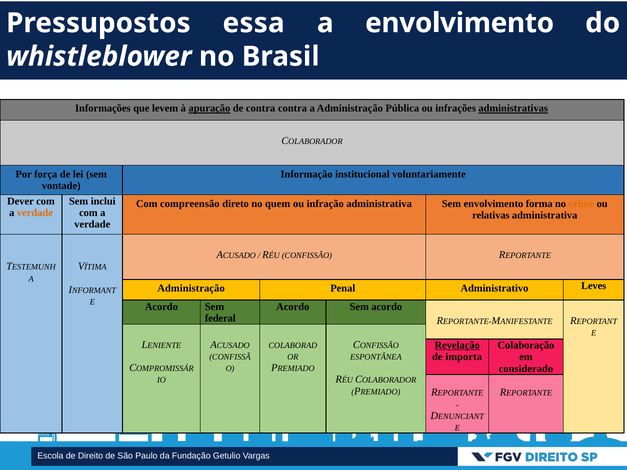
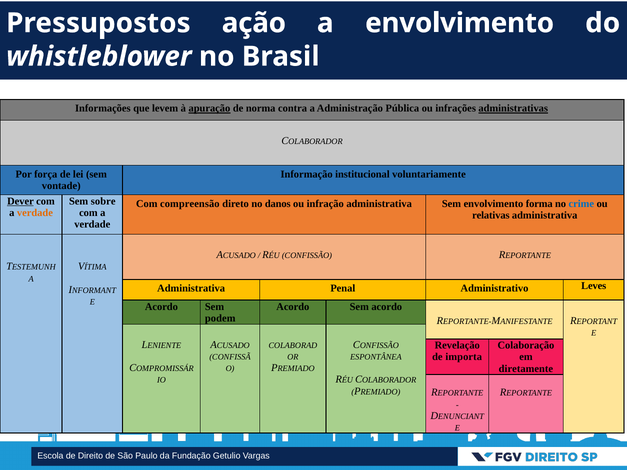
essa: essa -> ação
de contra: contra -> norma
Dever underline: none -> present
inclui: inclui -> sobre
quem: quem -> danos
crime colour: orange -> blue
Administração at (191, 289): Administração -> Administrativa
federal: federal -> podem
Revelação underline: present -> none
considerado: considerado -> diretamente
